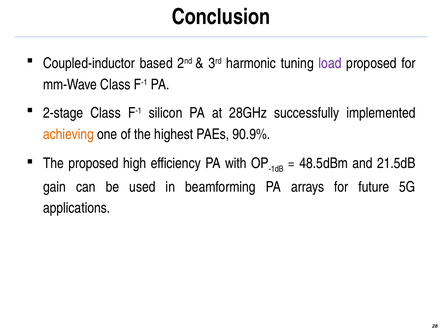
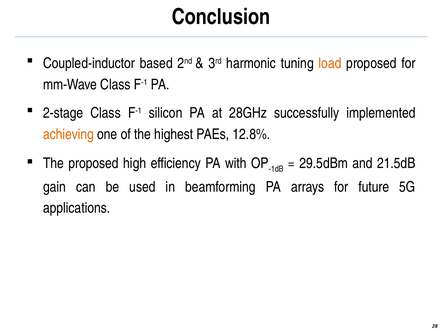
load colour: purple -> orange
90.9%: 90.9% -> 12.8%
48.5dBm: 48.5dBm -> 29.5dBm
